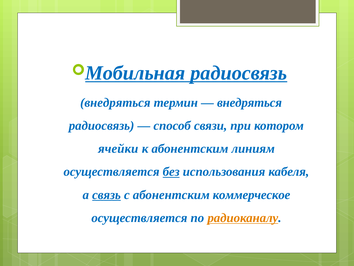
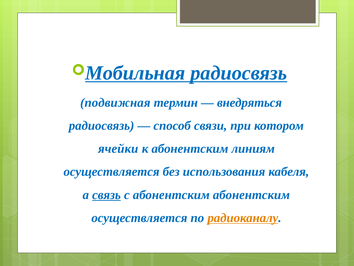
внедряться at (115, 102): внедряться -> подвижная
без underline: present -> none
абонентским коммерческое: коммерческое -> абонентским
